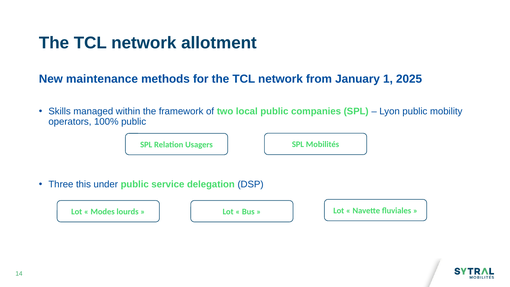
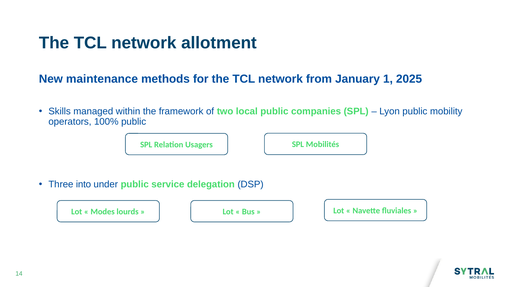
this: this -> into
